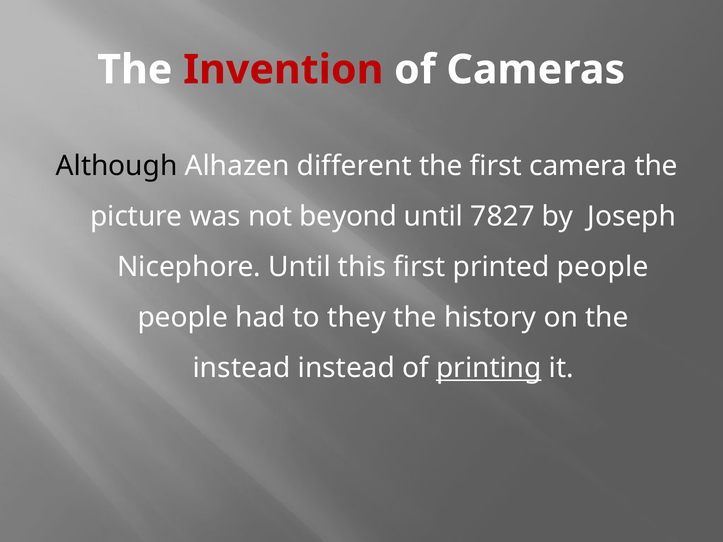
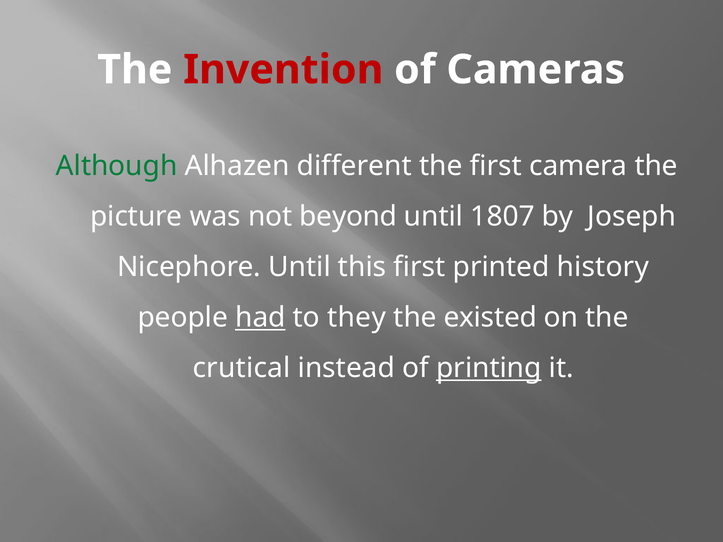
Although colour: black -> green
7827: 7827 -> 1807
printed people: people -> history
had underline: none -> present
history: history -> existed
instead at (242, 368): instead -> crutical
